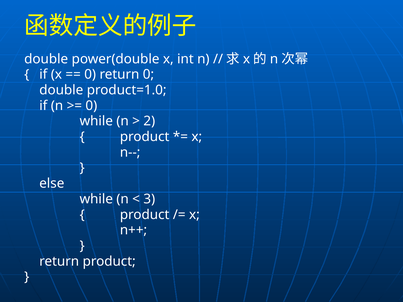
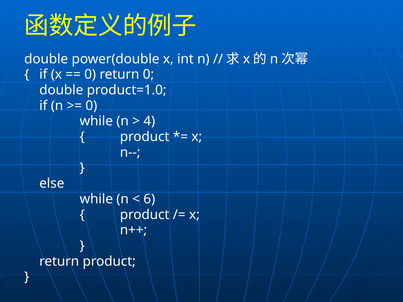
2: 2 -> 4
3: 3 -> 6
